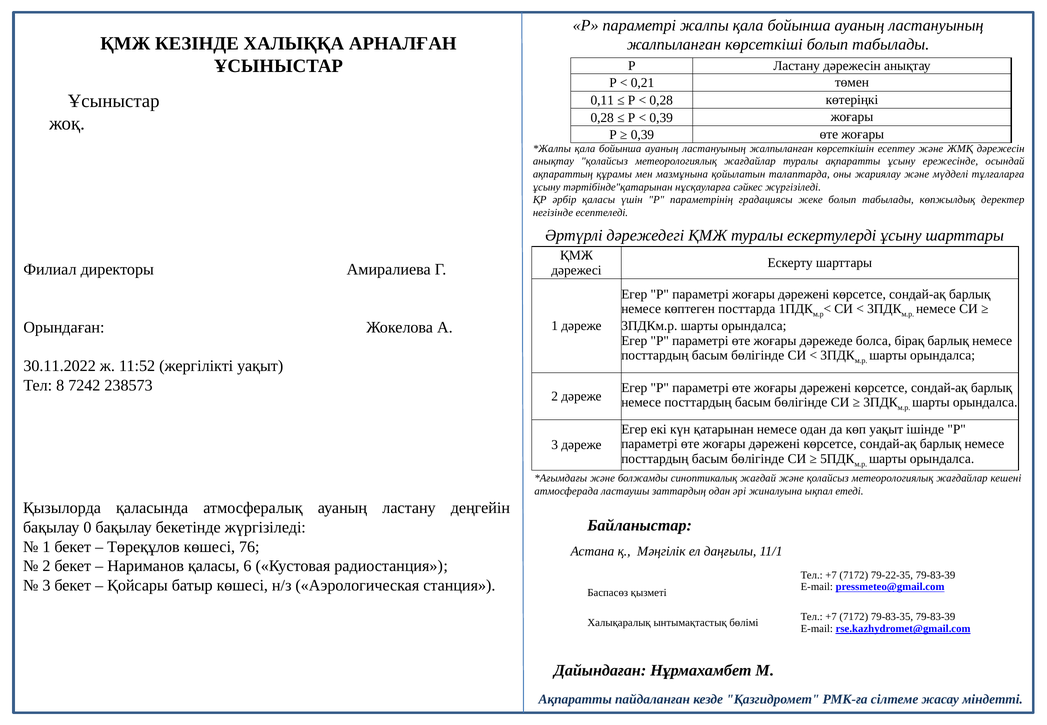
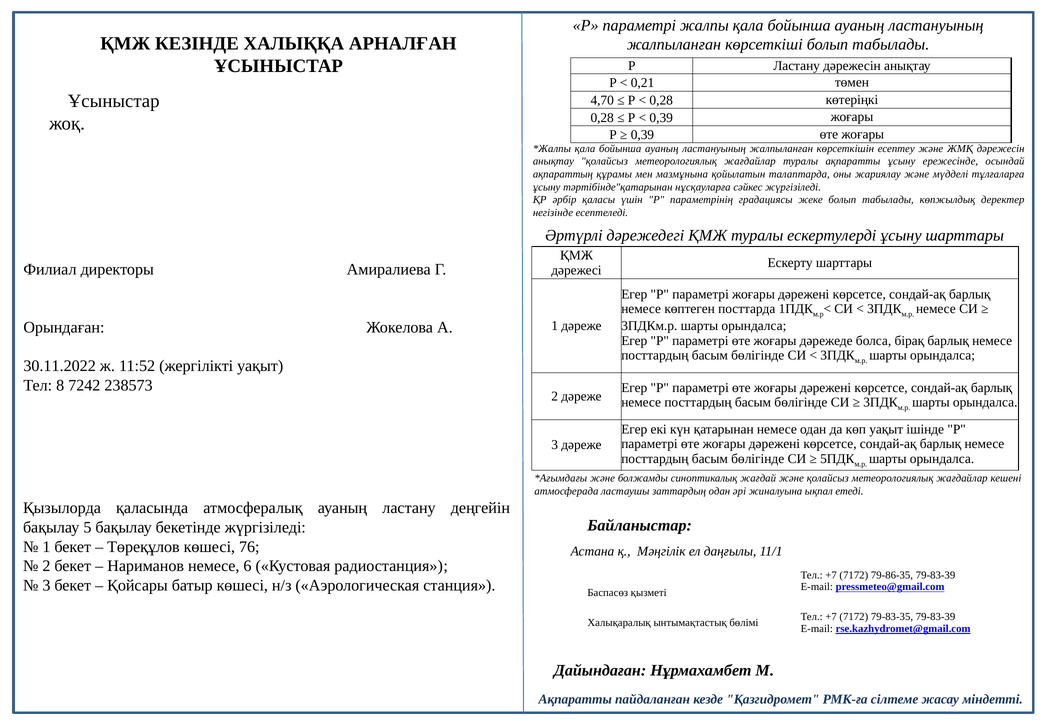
0,11: 0,11 -> 4,70
0: 0 -> 5
Нариманов қаласы: қаласы -> немесе
79-22-35: 79-22-35 -> 79-86-35
